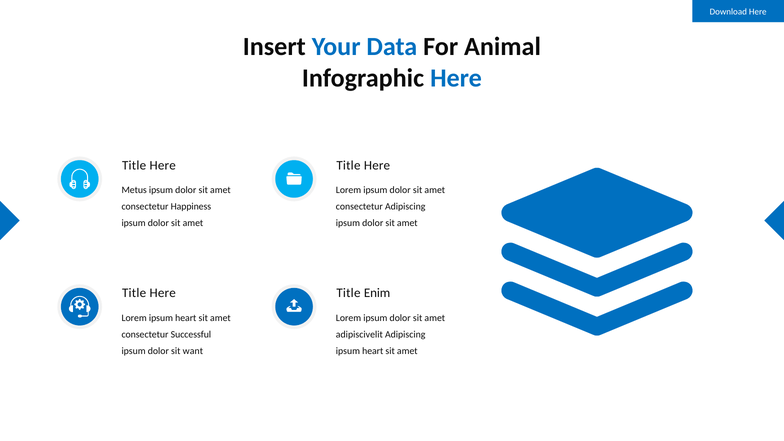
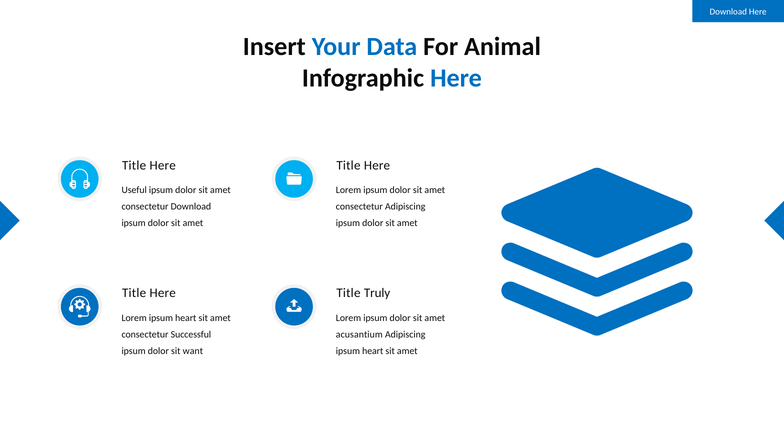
Metus: Metus -> Useful
consectetur Happiness: Happiness -> Download
Enim: Enim -> Truly
adipiscivelit: adipiscivelit -> acusantium
